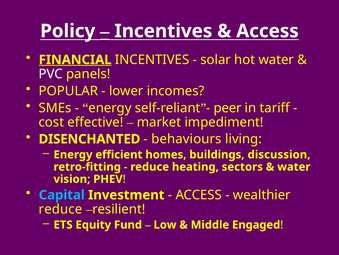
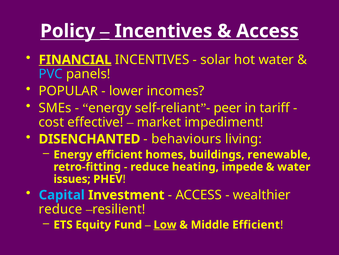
PVC colour: white -> light blue
discussion: discussion -> renewable
sectors: sectors -> impede
vision: vision -> issues
Low underline: none -> present
Middle Engaged: Engaged -> Efficient
